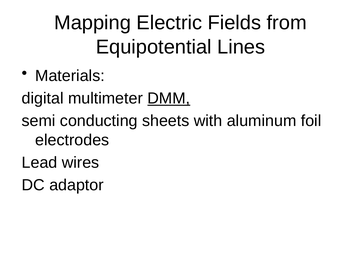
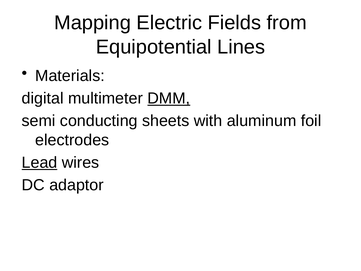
Lead underline: none -> present
